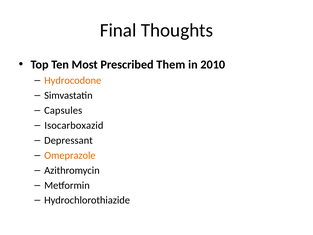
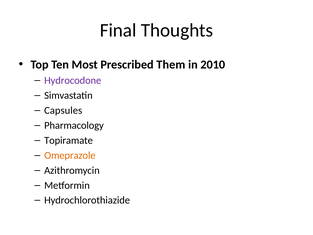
Hydrocodone colour: orange -> purple
Isocarboxazid: Isocarboxazid -> Pharmacology
Depressant: Depressant -> Topiramate
